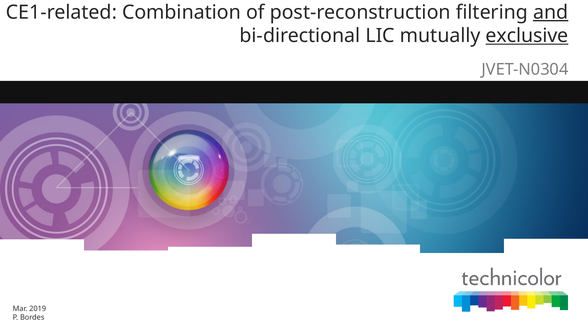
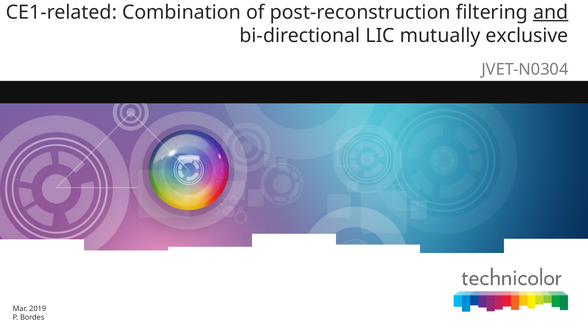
exclusive underline: present -> none
